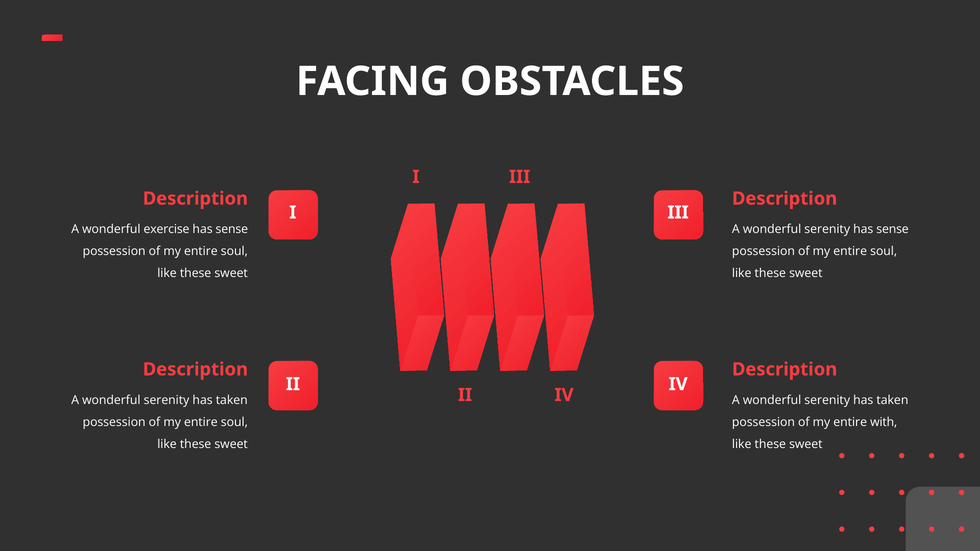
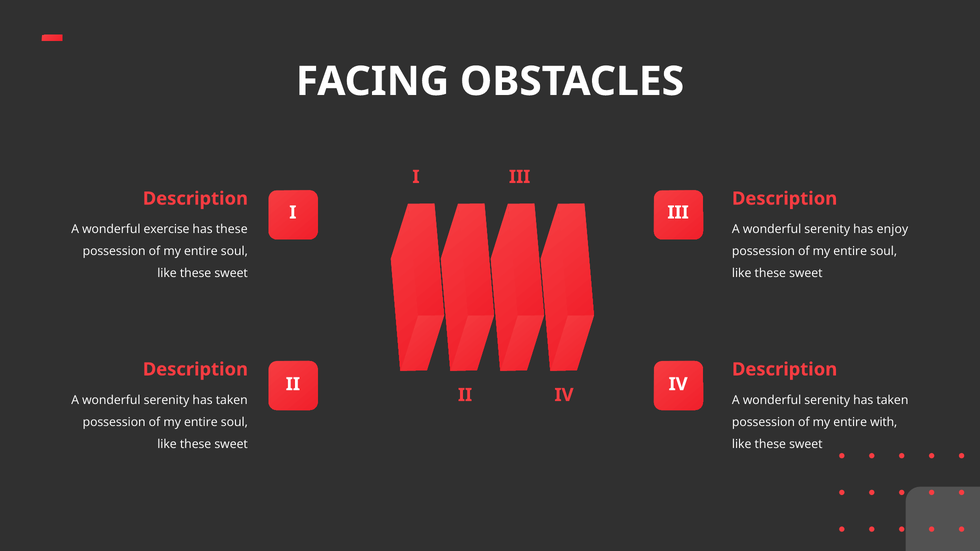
sense at (232, 229): sense -> these
serenity has sense: sense -> enjoy
